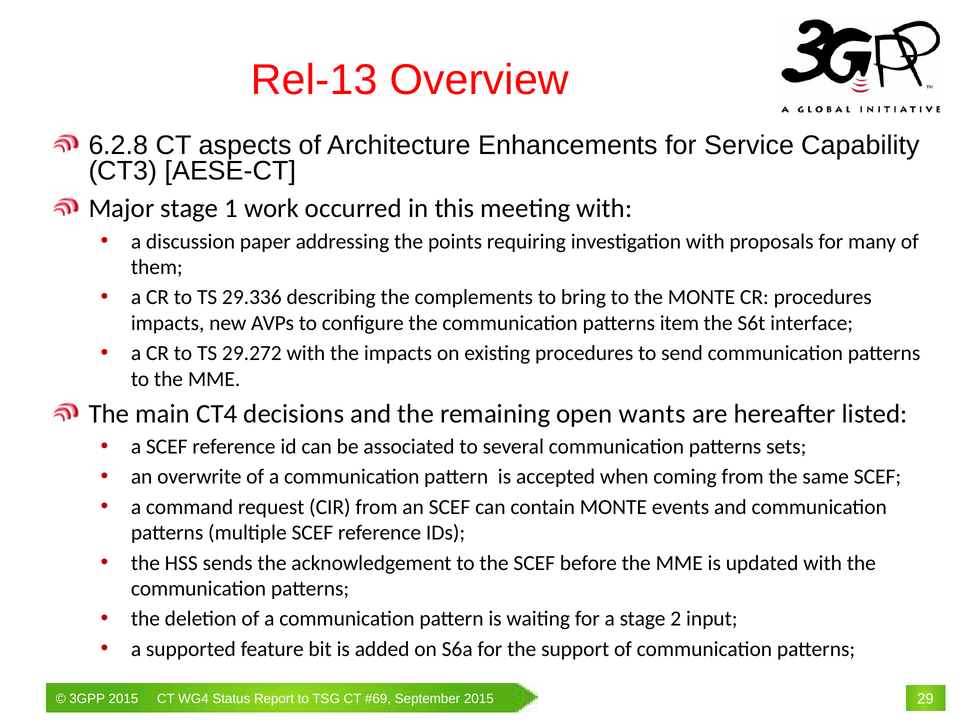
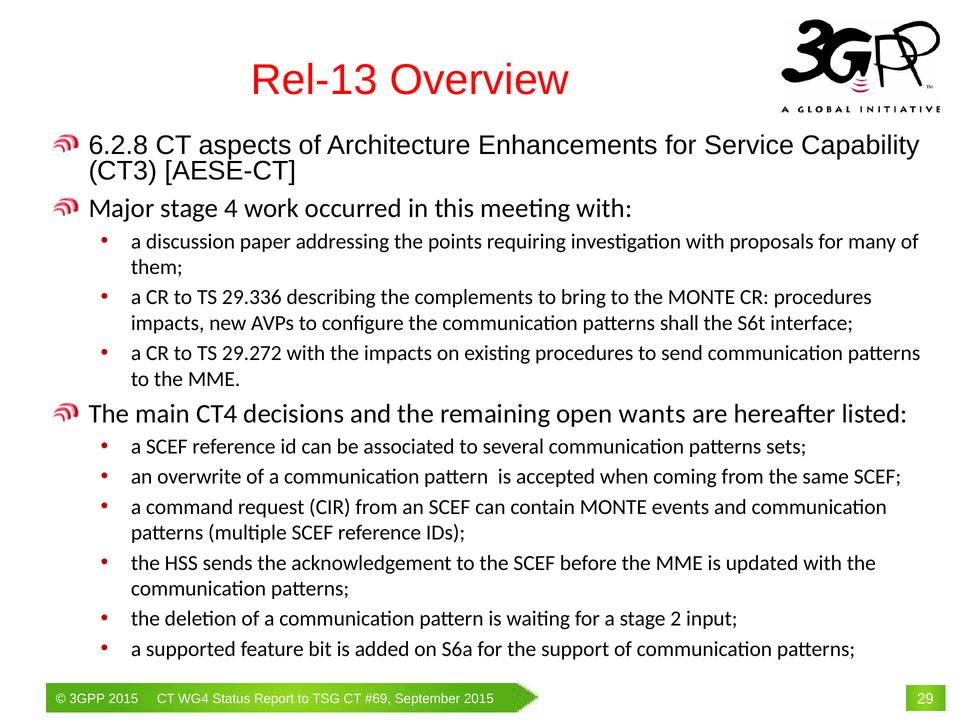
1: 1 -> 4
item: item -> shall
